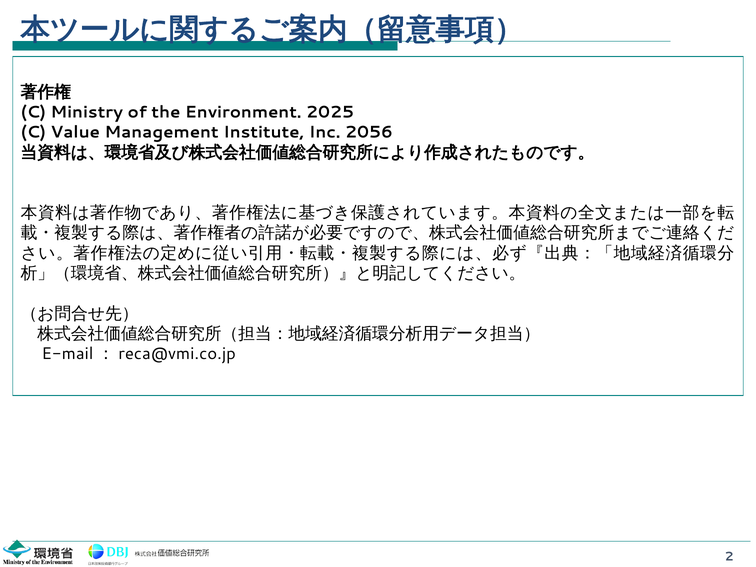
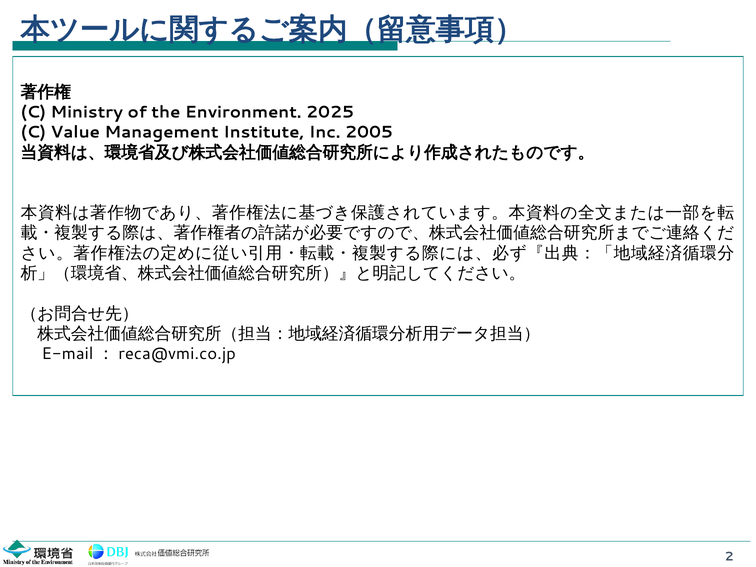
2056: 2056 -> 2005
